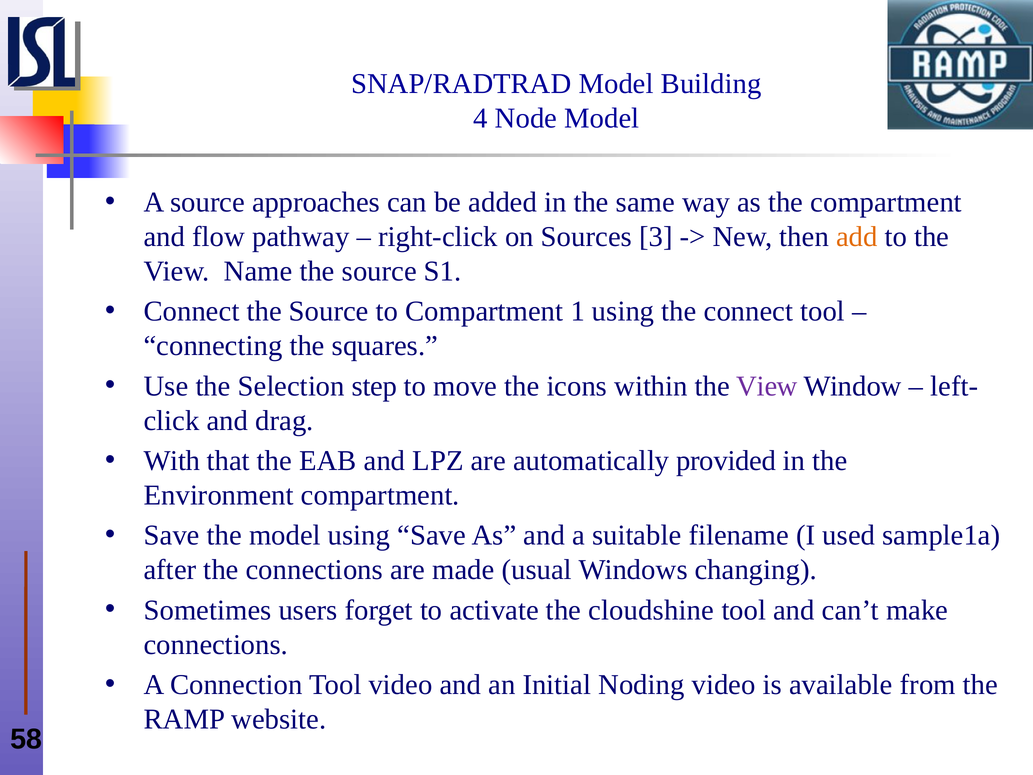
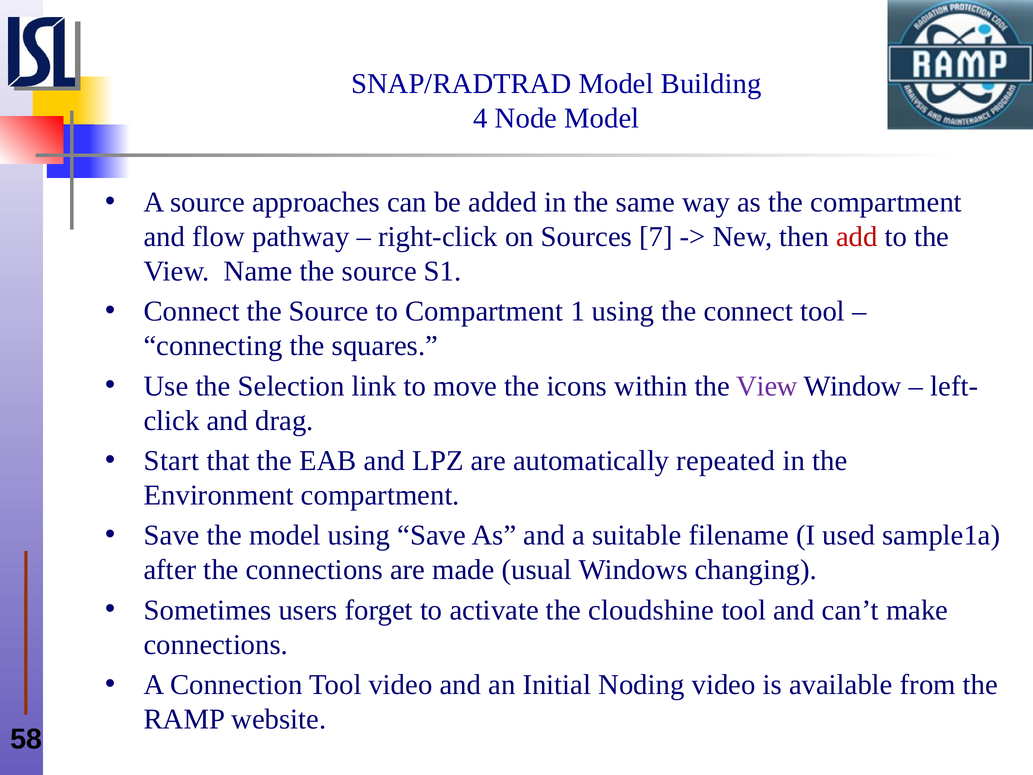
3: 3 -> 7
add colour: orange -> red
step: step -> link
With: With -> Start
provided: provided -> repeated
